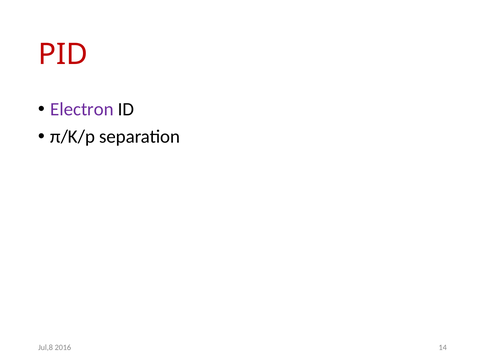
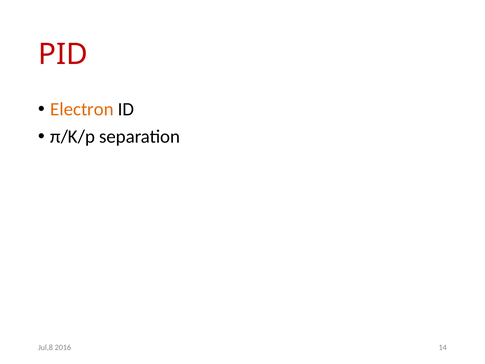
Electron colour: purple -> orange
